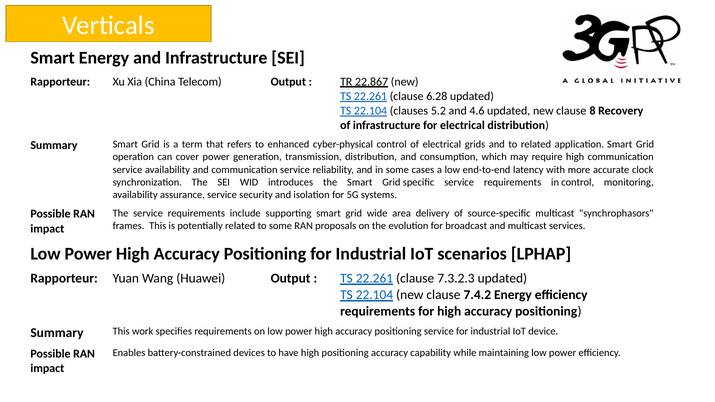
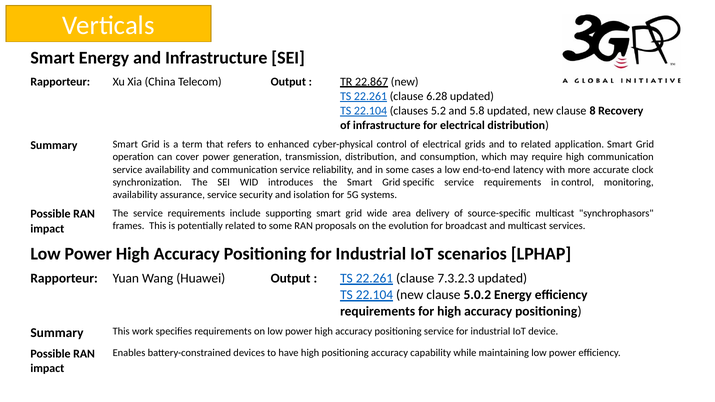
4.6: 4.6 -> 5.8
7.4.2: 7.4.2 -> 5.0.2
